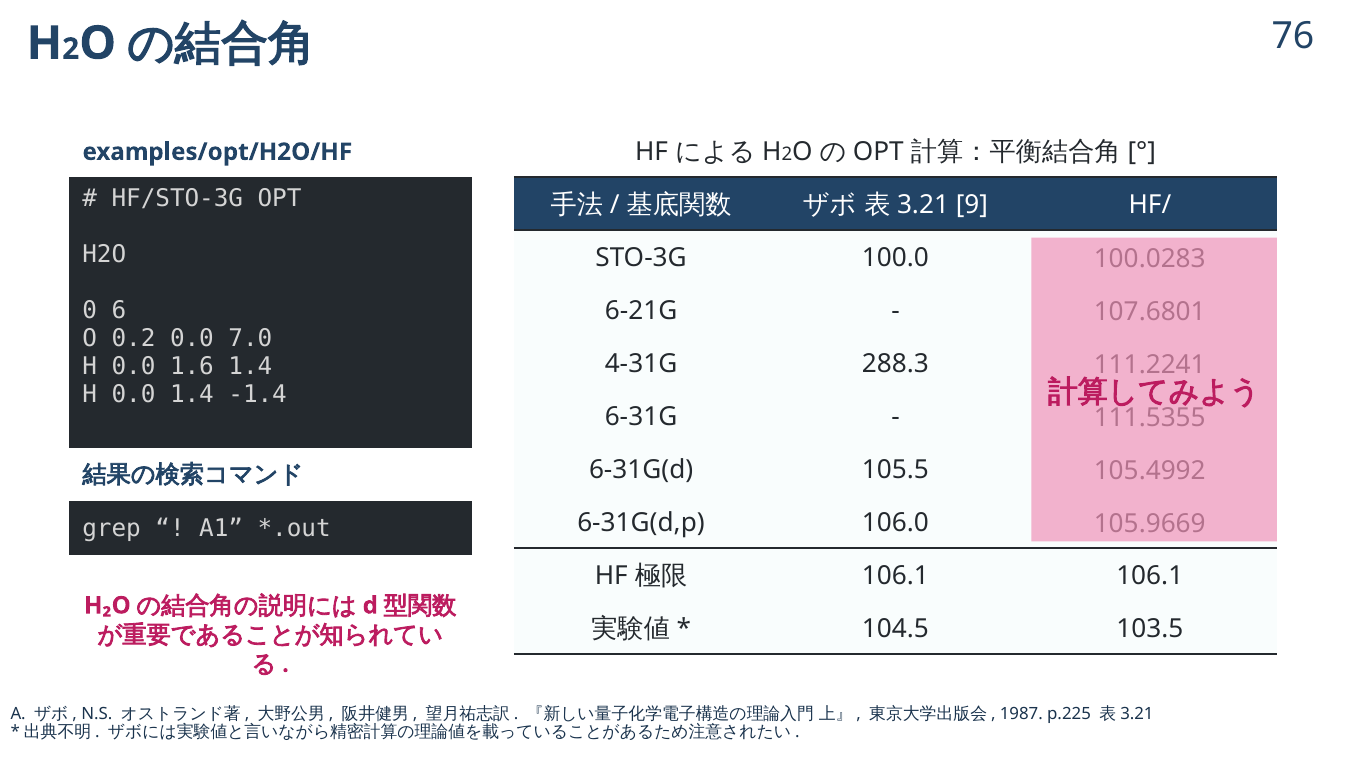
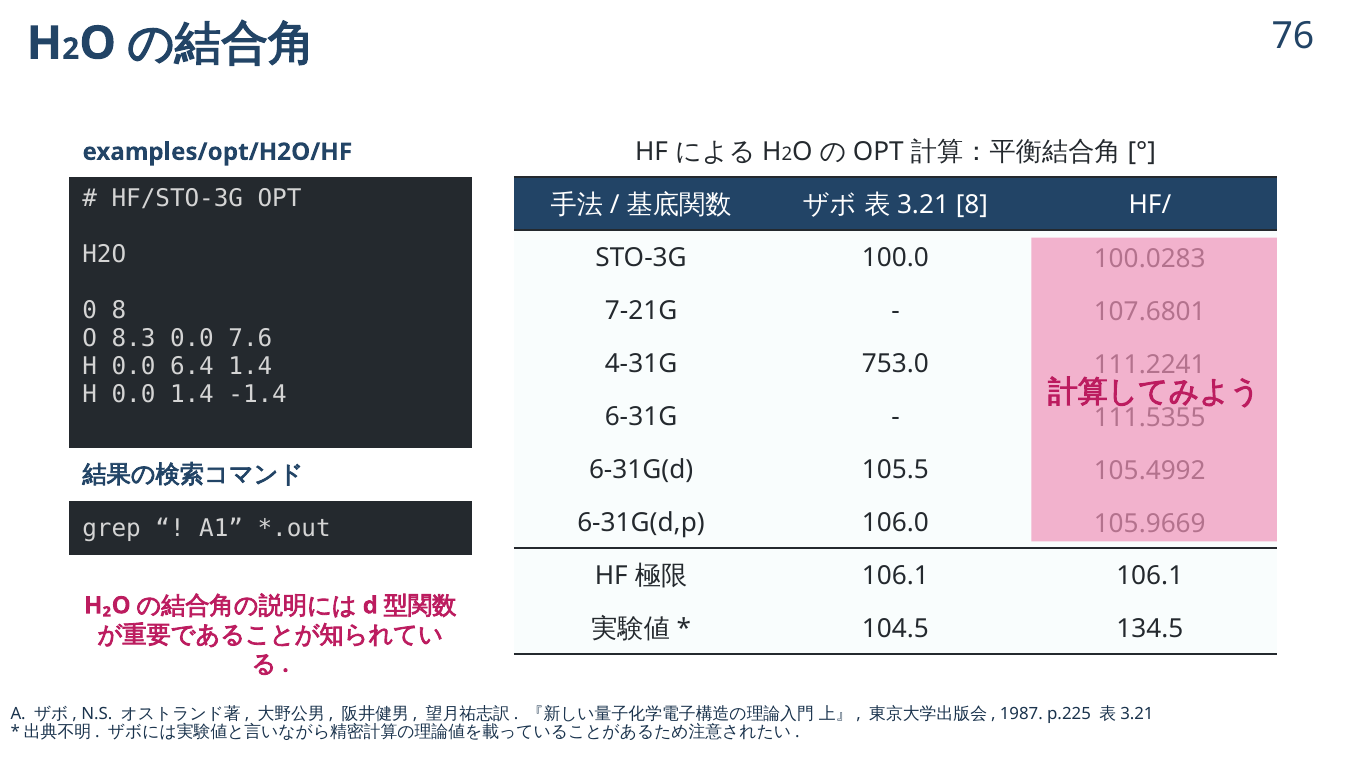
9 at (972, 205): 9 -> 8
0 6: 6 -> 8
6-21G: 6-21G -> 7-21G
0.2: 0.2 -> 8.3
7.0: 7.0 -> 7.6
1.6: 1.6 -> 6.4
288.3: 288.3 -> 753.0
103.5: 103.5 -> 134.5
